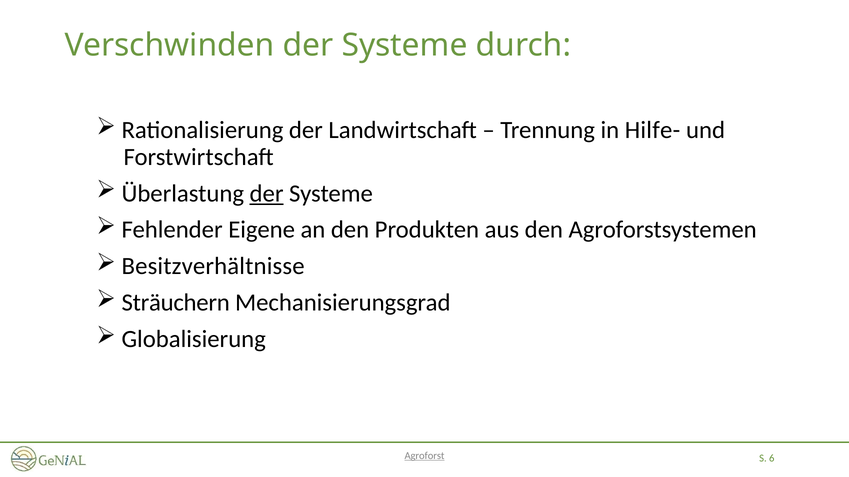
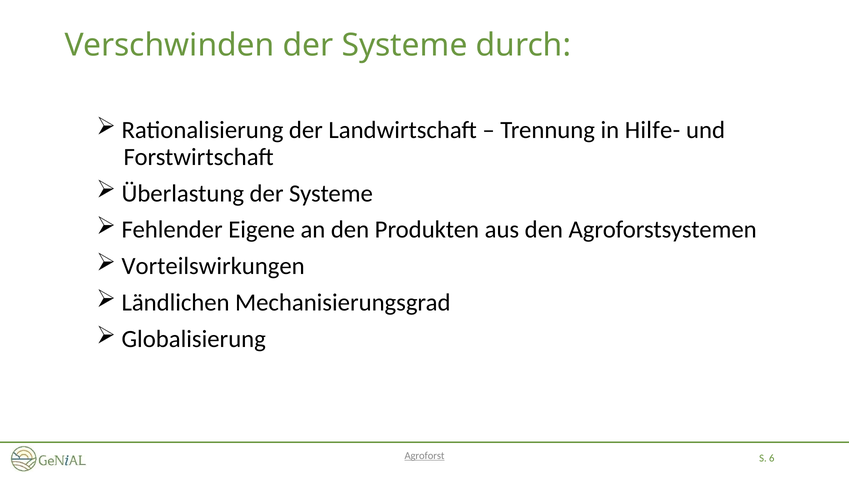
der at (267, 194) underline: present -> none
Besitzverhältnisse: Besitzverhältnisse -> Vorteilswirkungen
Sträuchern: Sträuchern -> Ländlichen
